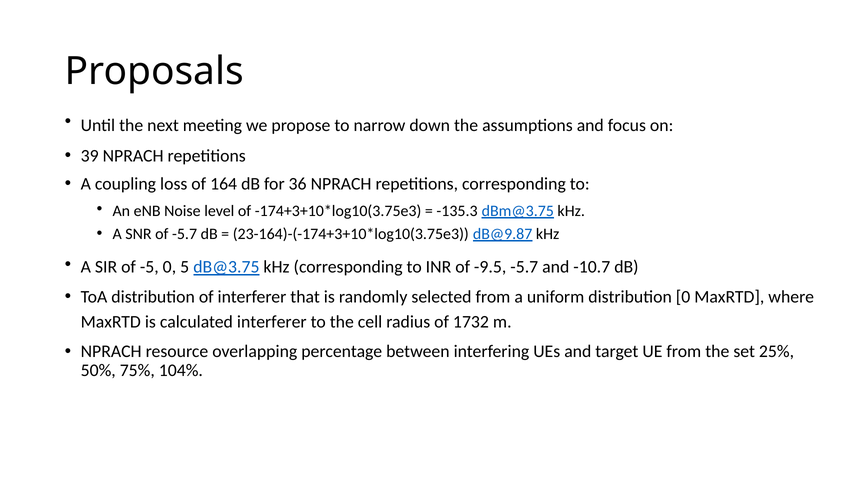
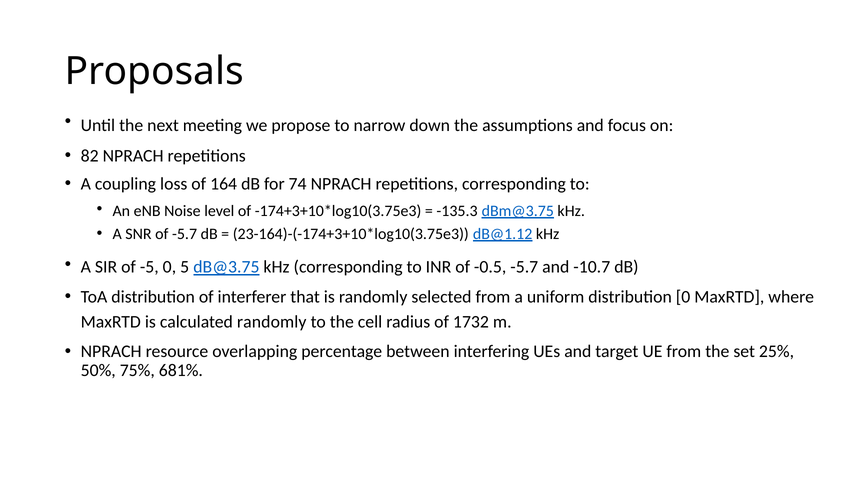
39: 39 -> 82
36: 36 -> 74
dB@9.87: dB@9.87 -> dB@1.12
-9.5: -9.5 -> -0.5
calculated interferer: interferer -> randomly
104%: 104% -> 681%
